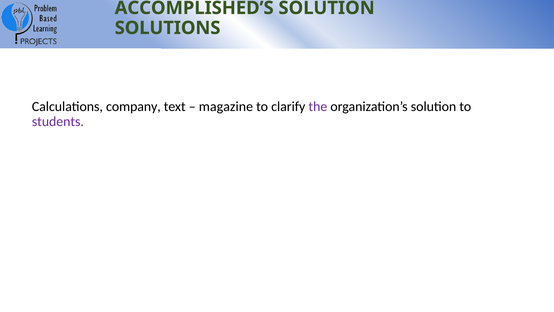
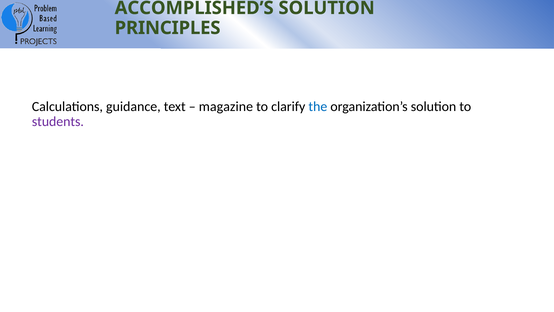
SOLUTIONS: SOLUTIONS -> PRINCIPLES
company: company -> guidance
the colour: purple -> blue
